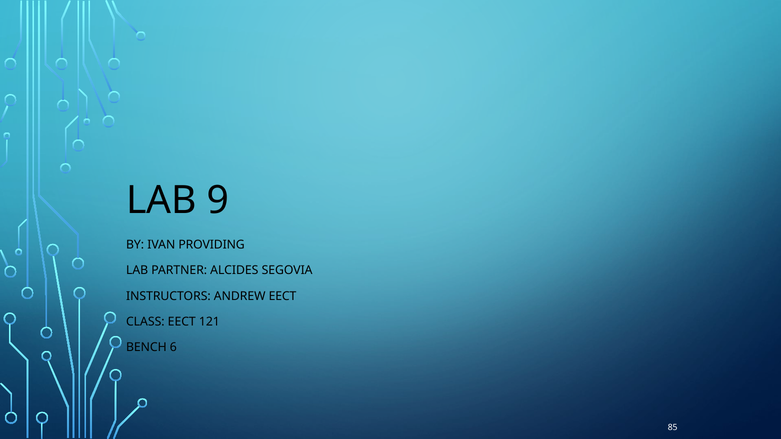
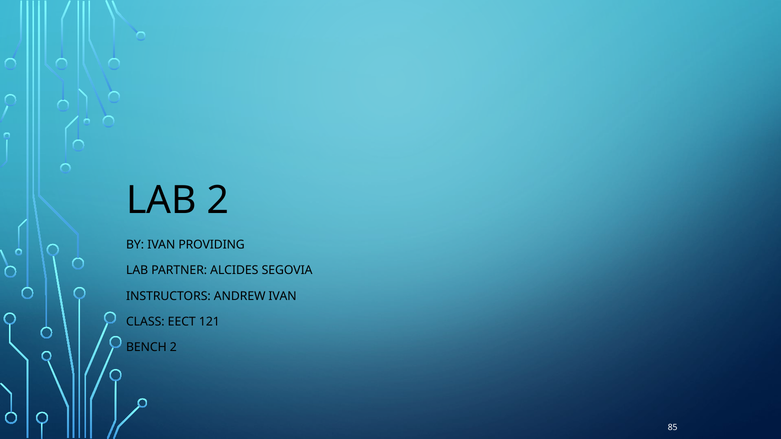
LAB 9: 9 -> 2
ANDREW EECT: EECT -> IVAN
BENCH 6: 6 -> 2
